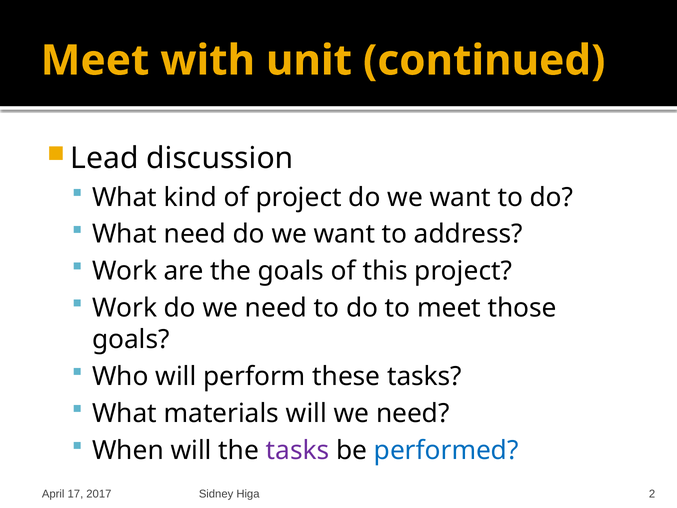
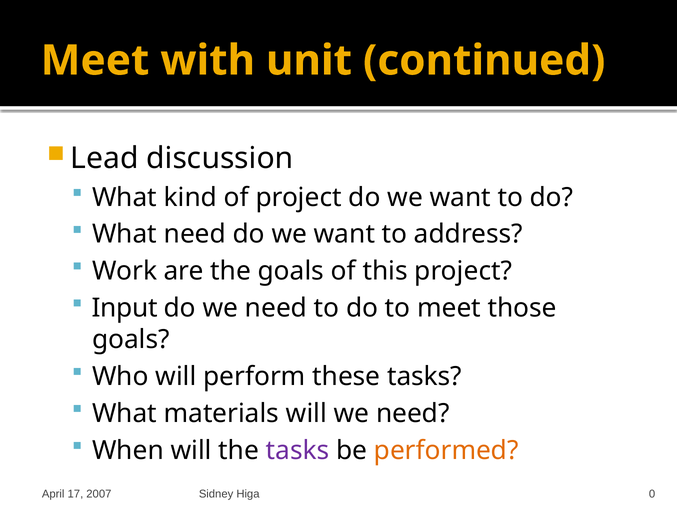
Work at (125, 308): Work -> Input
performed colour: blue -> orange
2017: 2017 -> 2007
2: 2 -> 0
